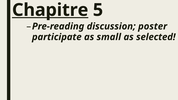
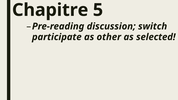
Chapitre underline: present -> none
poster: poster -> switch
small: small -> other
